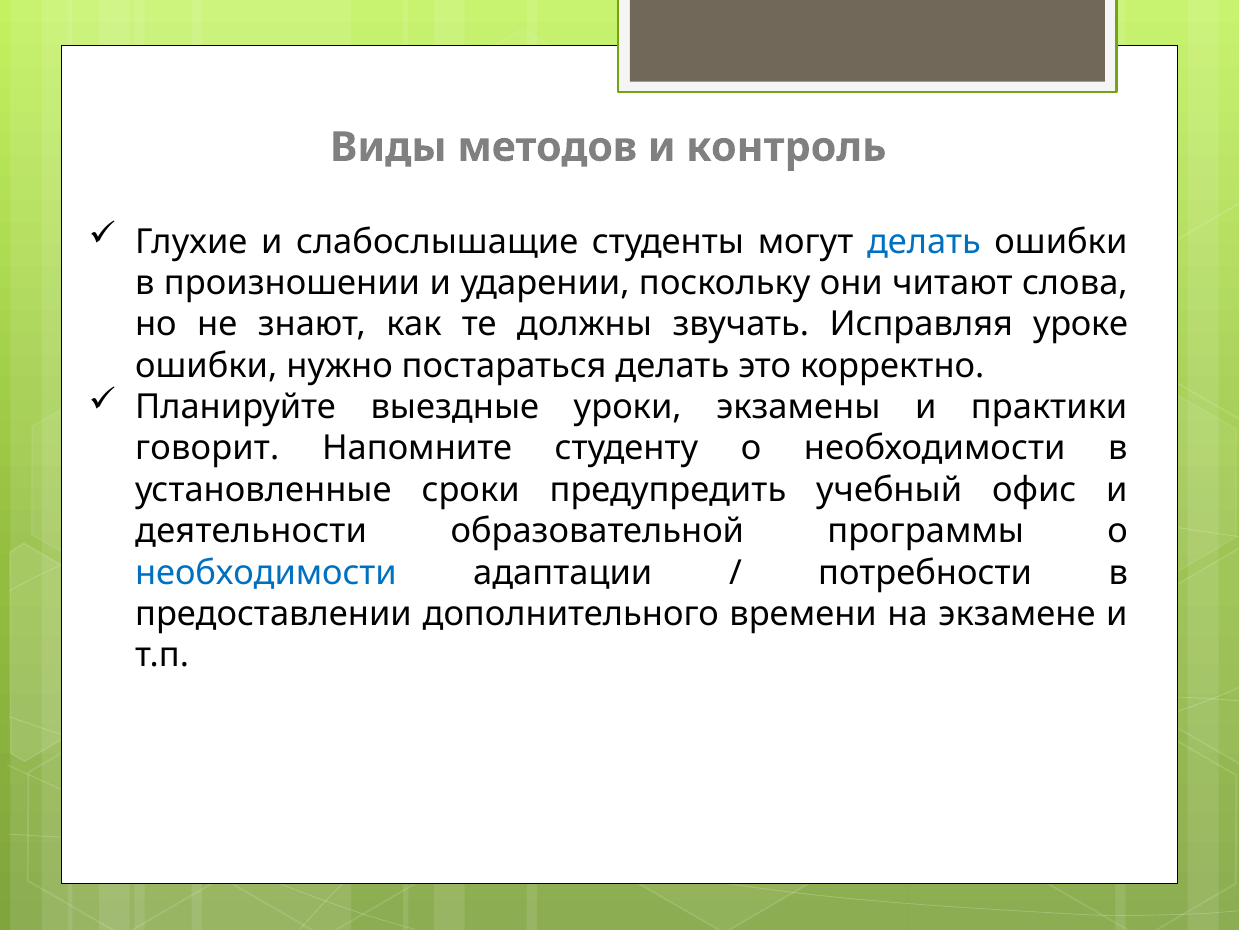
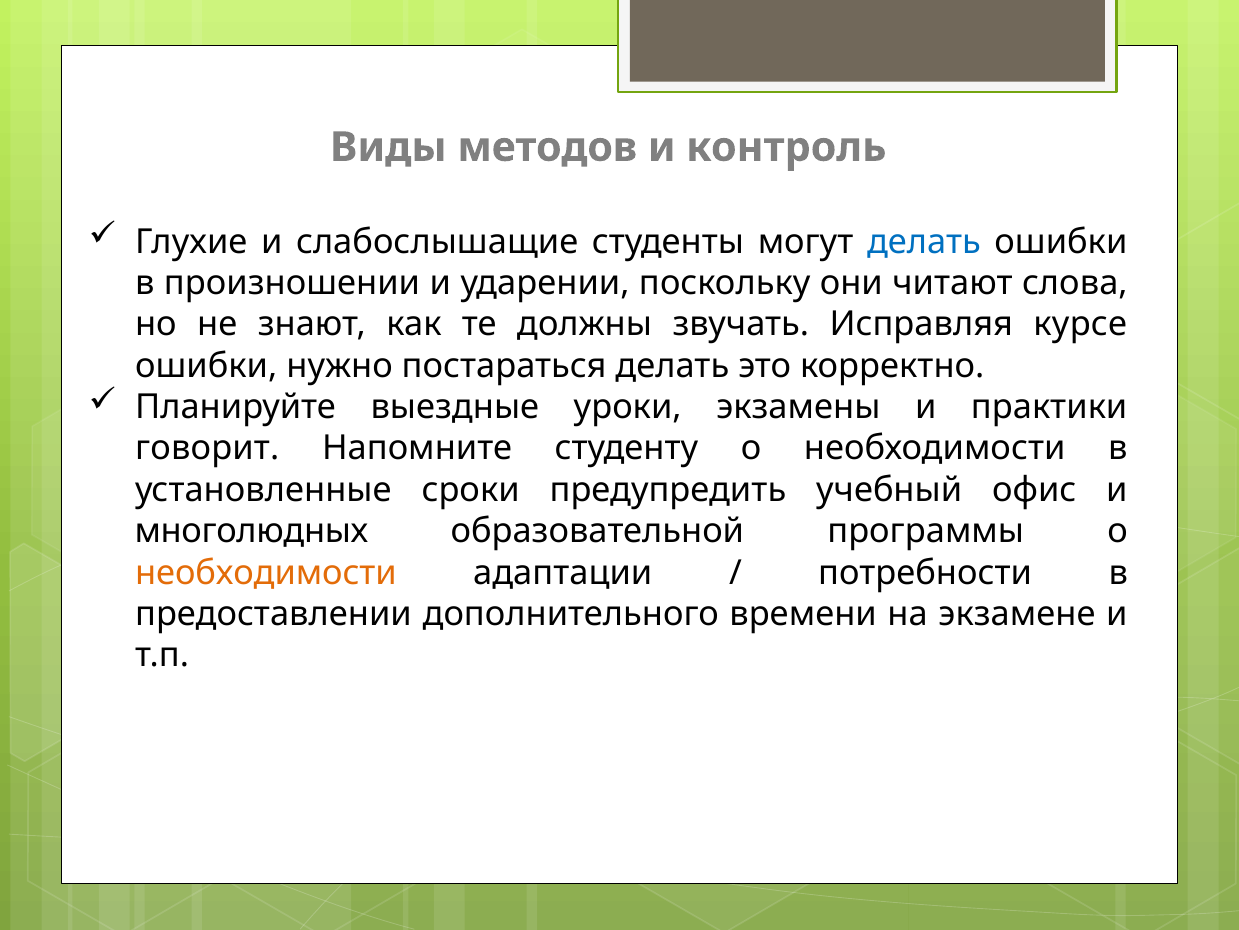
уроке: уроке -> курсе
деятельности: деятельности -> многолюдных
необходимости at (266, 572) colour: blue -> orange
